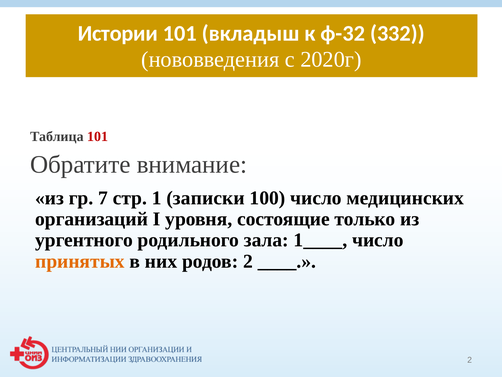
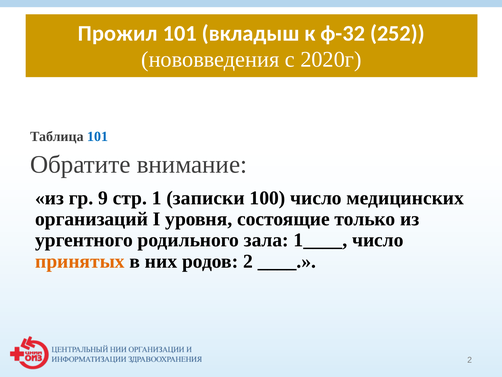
Истории: Истории -> Прожил
332: 332 -> 252
101 at (98, 136) colour: red -> blue
7: 7 -> 9
